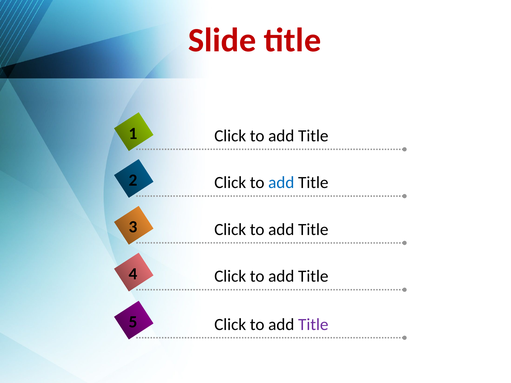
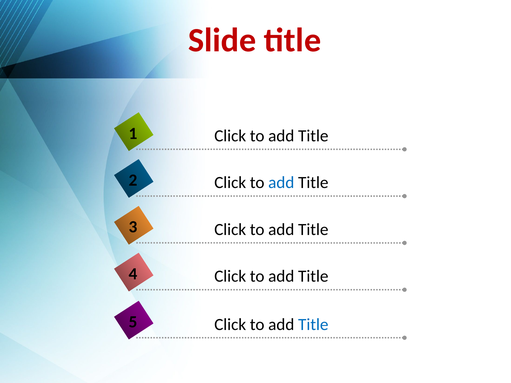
Title at (313, 325) colour: purple -> blue
